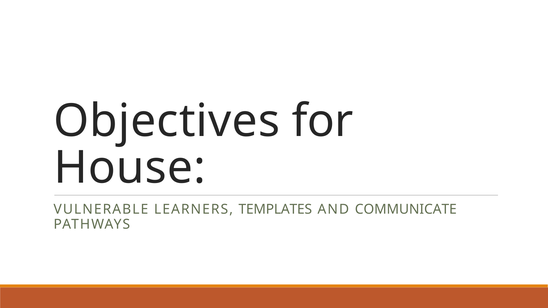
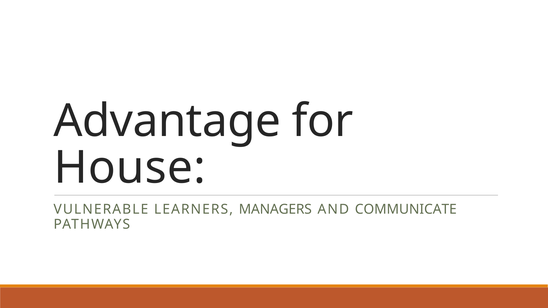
Objectives: Objectives -> Advantage
TEMPLATES: TEMPLATES -> MANAGERS
